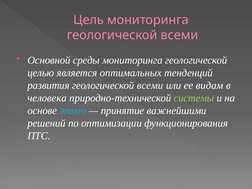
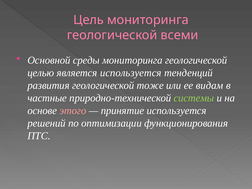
является оптимальных: оптимальных -> используется
развития геологической всеми: всеми -> тоже
человека: человека -> частные
этого colour: light blue -> pink
принятие важнейшими: важнейшими -> используется
